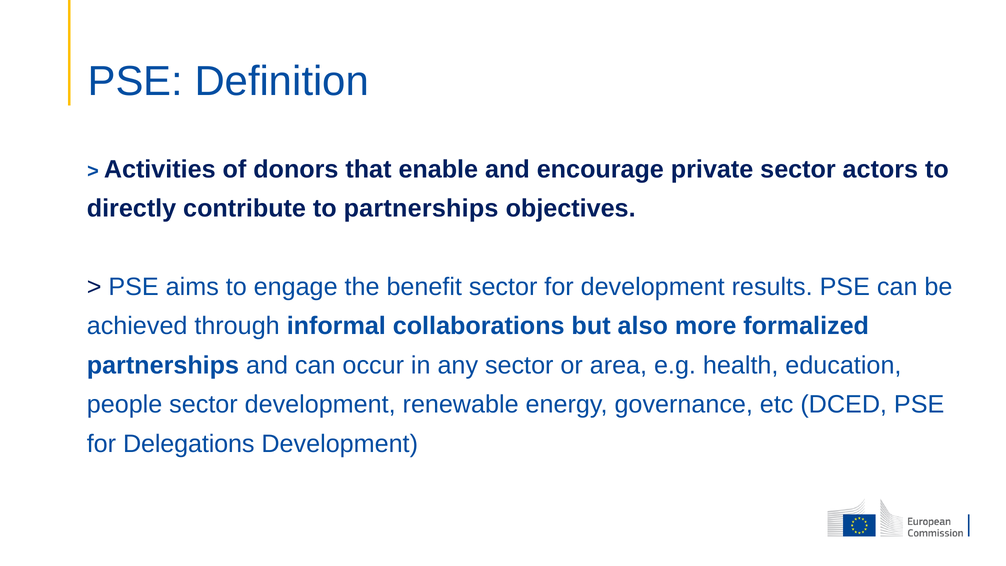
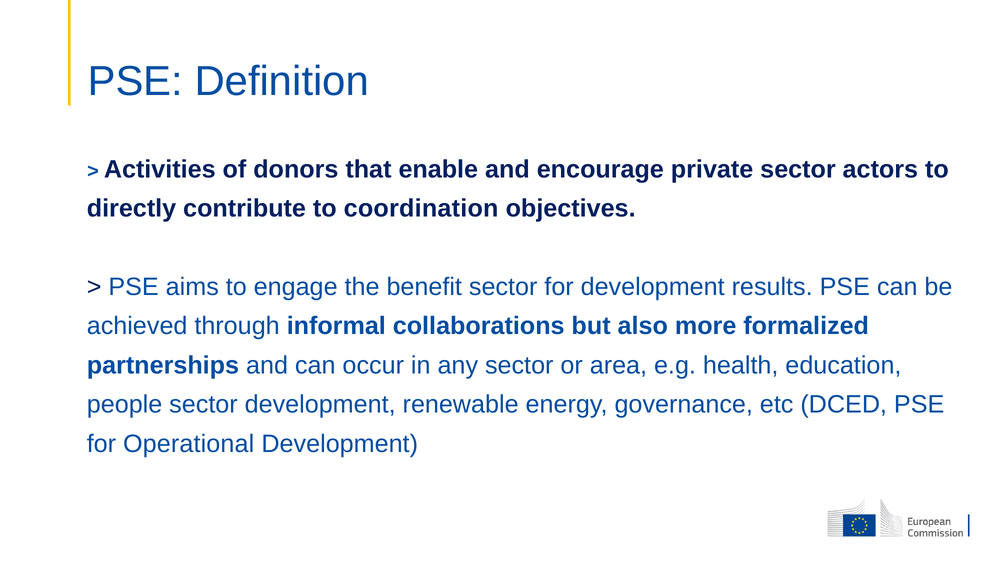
to partnerships: partnerships -> coordination
Delegations: Delegations -> Operational
